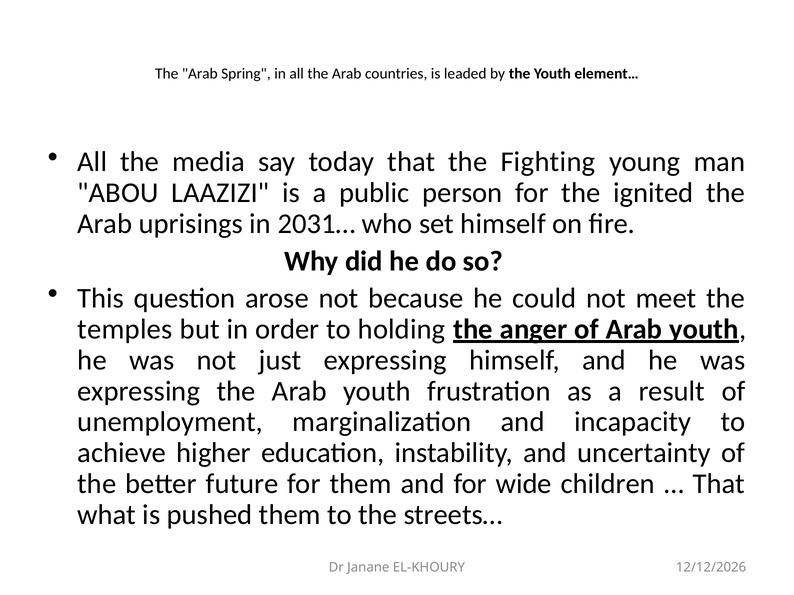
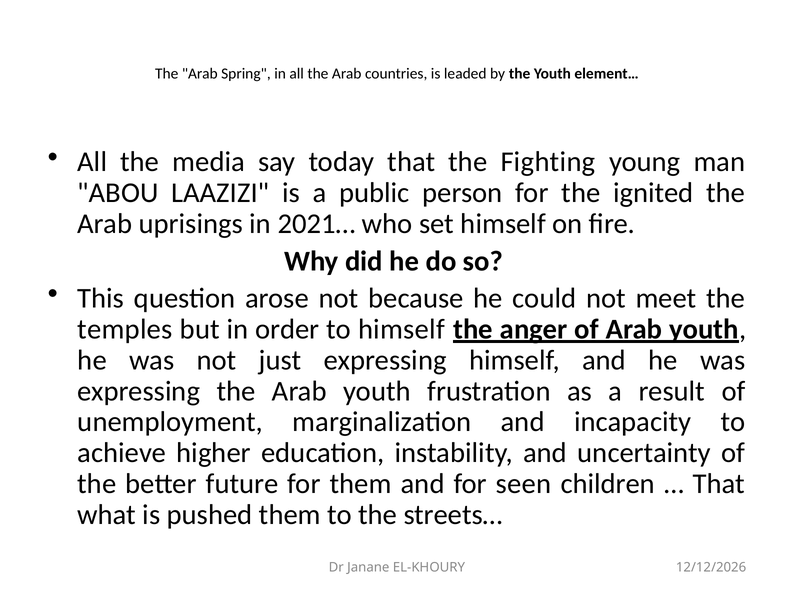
2031…: 2031… -> 2021…
to holding: holding -> himself
wide: wide -> seen
